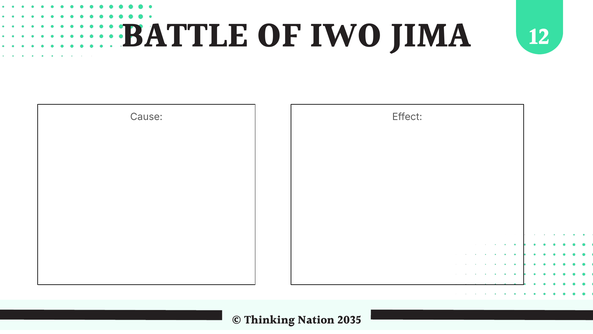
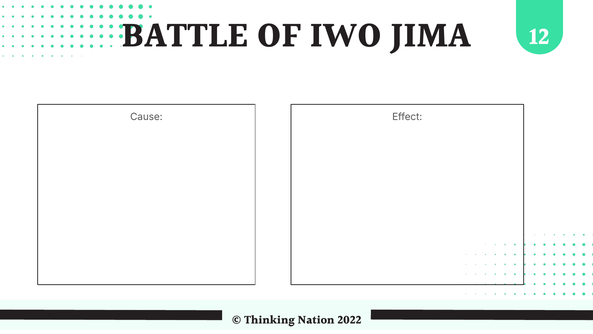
2035: 2035 -> 2022
